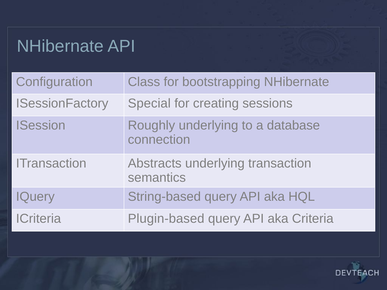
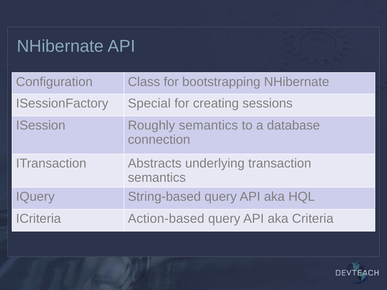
Roughly underlying: underlying -> semantics
Plugin-based: Plugin-based -> Action-based
